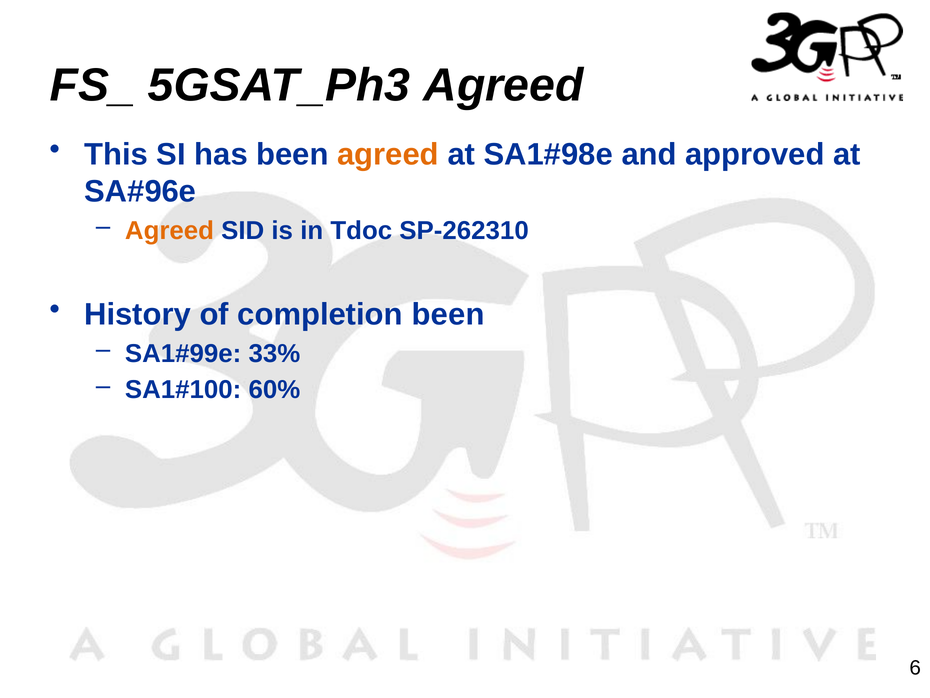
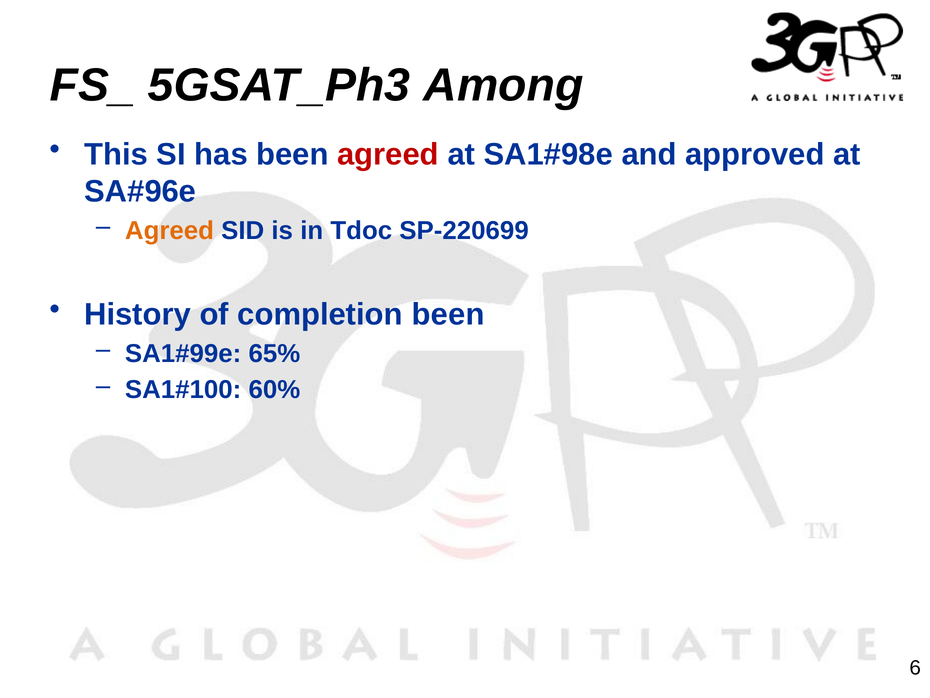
5GSAT_Ph3 Agreed: Agreed -> Among
agreed at (388, 154) colour: orange -> red
SP-262310: SP-262310 -> SP-220699
33%: 33% -> 65%
